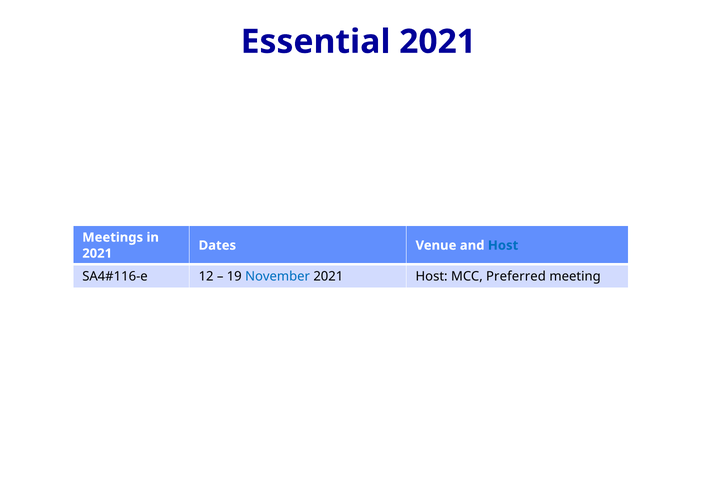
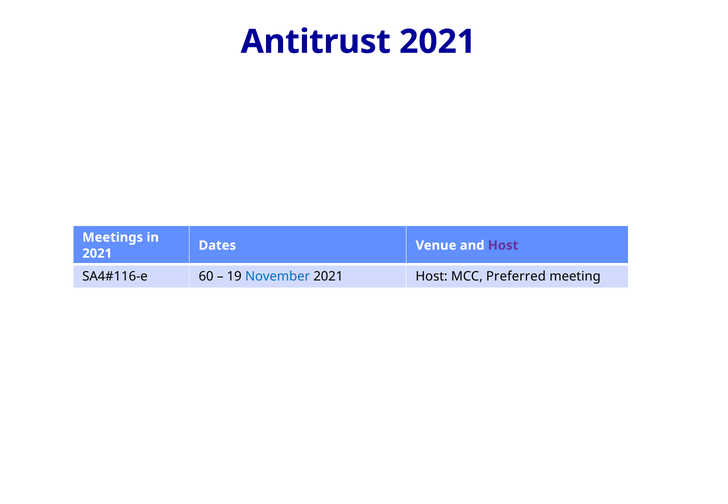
Essential: Essential -> Antitrust
Host at (503, 245) colour: blue -> purple
12: 12 -> 60
